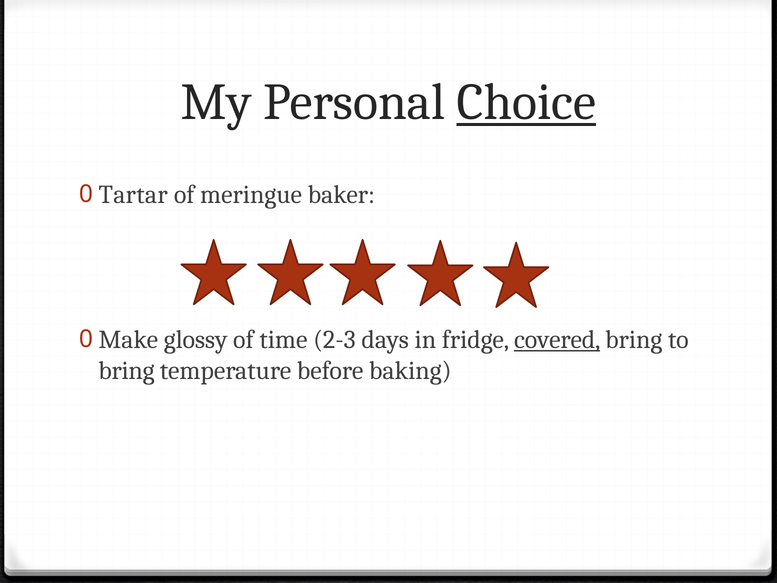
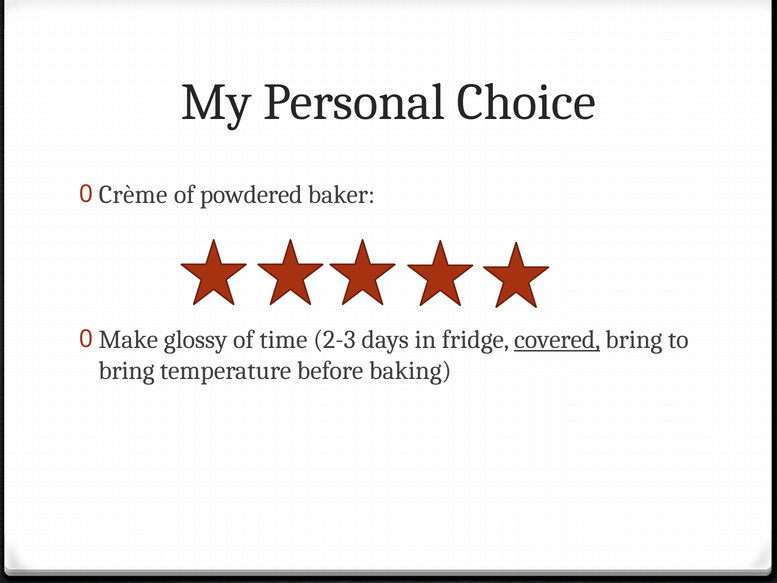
Choice underline: present -> none
Tartar: Tartar -> Crème
meringue: meringue -> powdered
